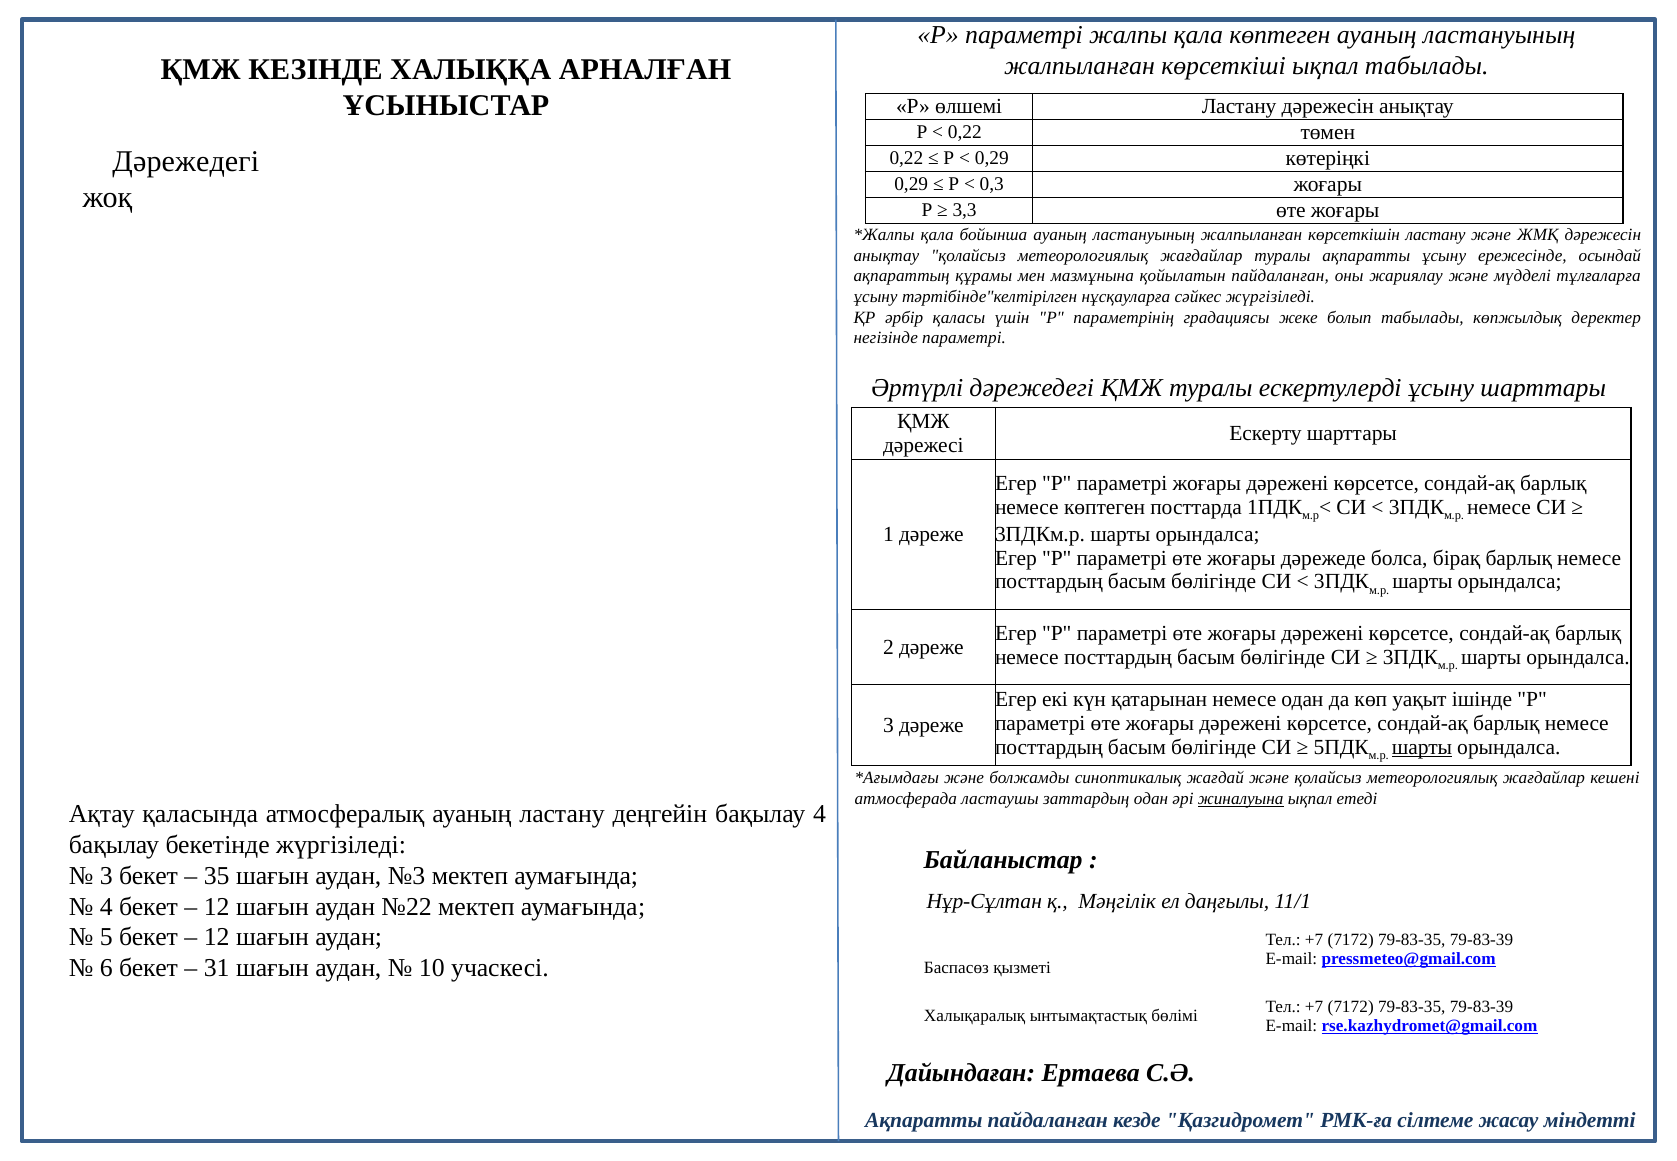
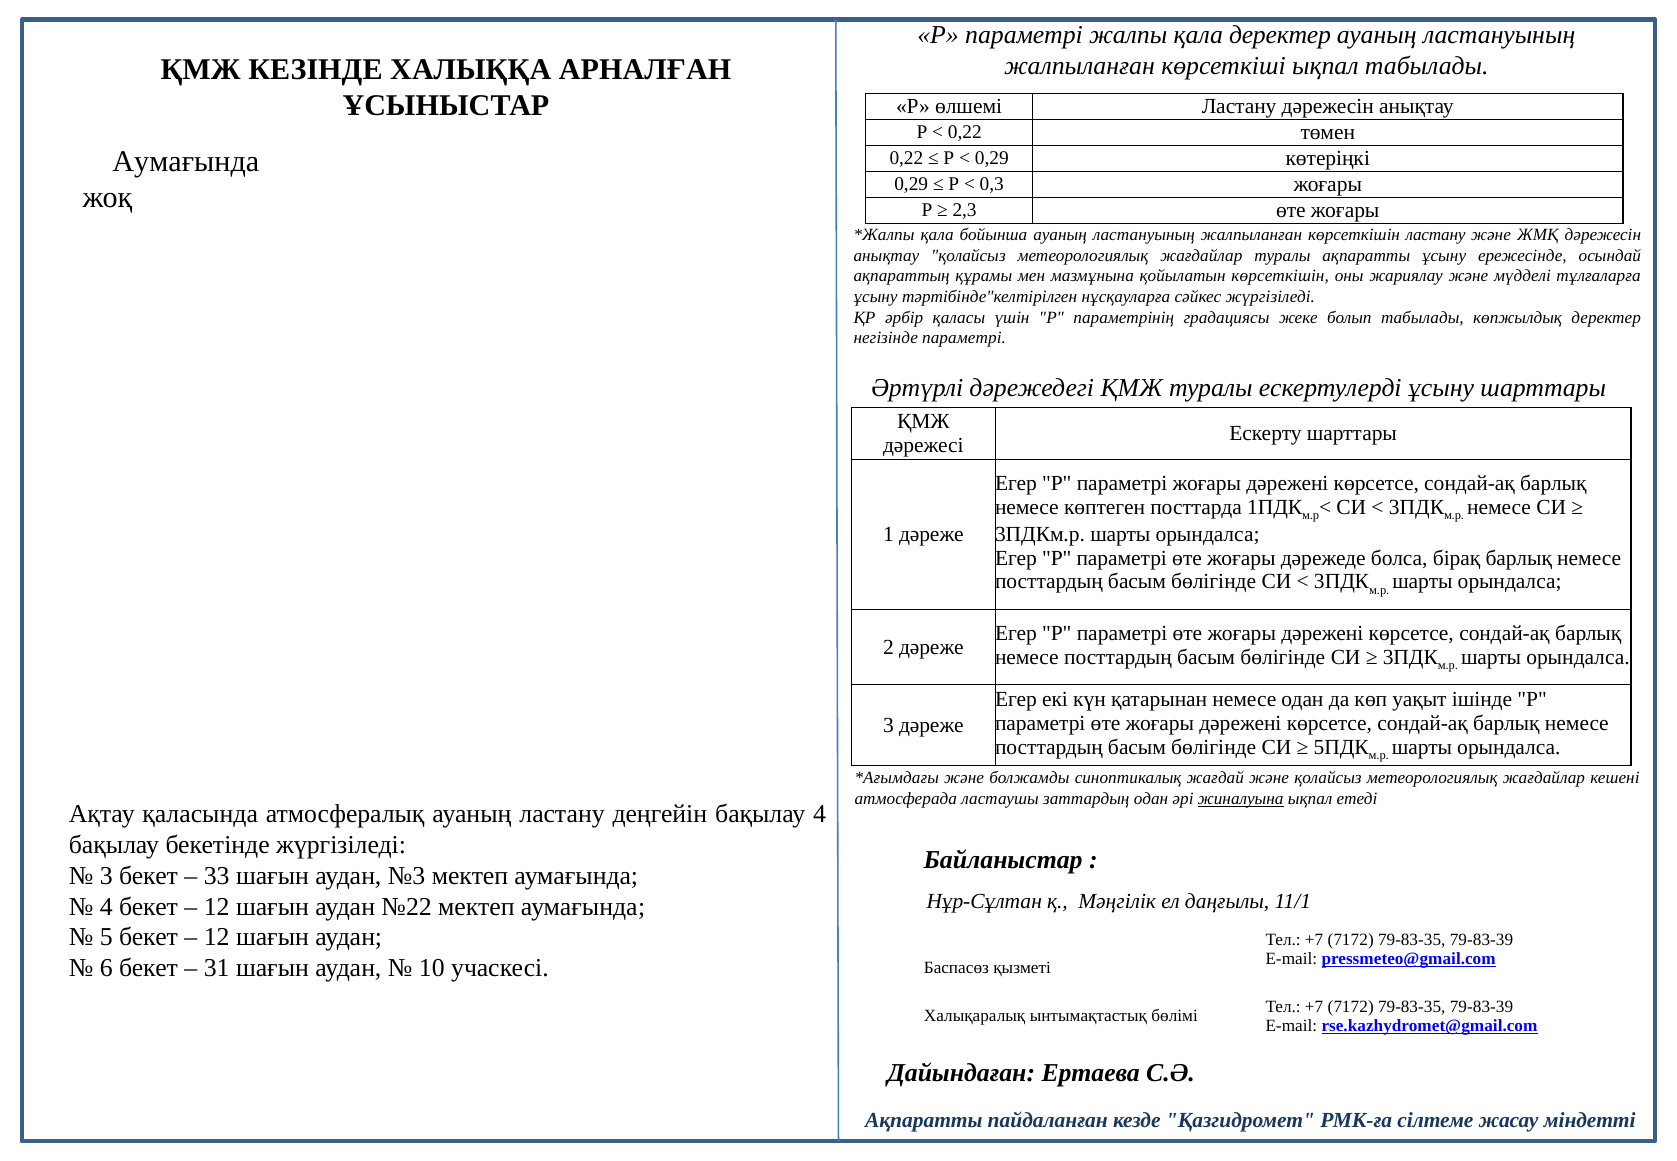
қала көптеген: көптеген -> деректер
Дәрежедегі at (186, 162): Дәрежедегі -> Аумағында
3,3: 3,3 -> 2,3
қойылатын пайдаланған: пайдаланған -> көрсеткішін
шарты at (1422, 747) underline: present -> none
35: 35 -> 33
